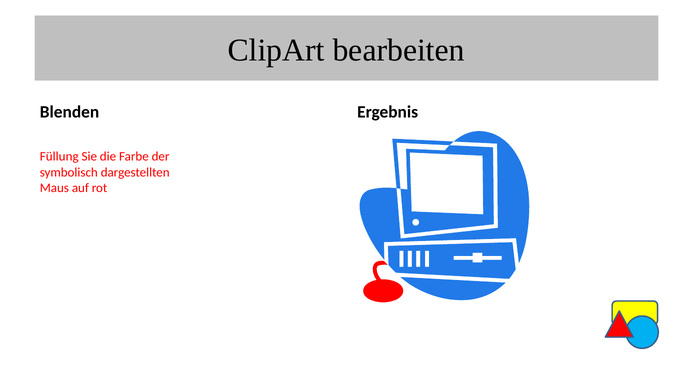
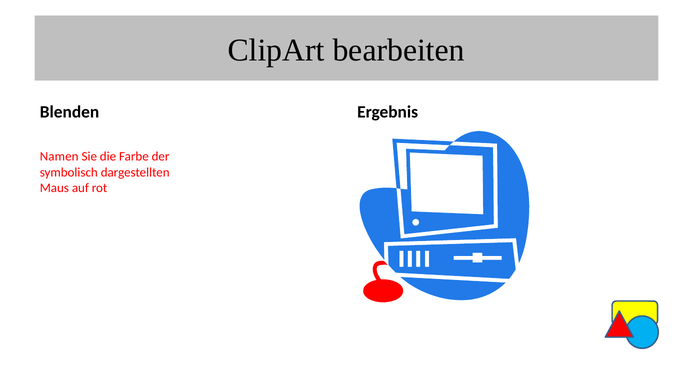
Füllung: Füllung -> Namen
